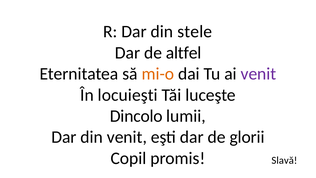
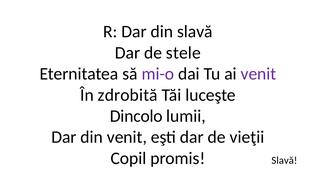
din stele: stele -> slavă
altfel: altfel -> stele
mi-o colour: orange -> purple
locuieşti: locuieşti -> zdrobită
glorii: glorii -> vieţii
